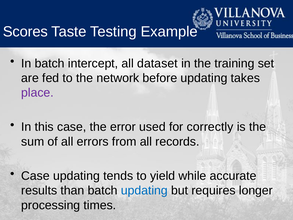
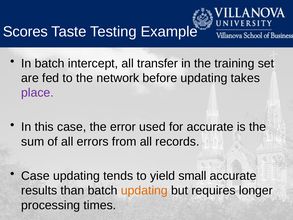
dataset: dataset -> transfer
for correctly: correctly -> accurate
while: while -> small
updating at (144, 190) colour: blue -> orange
